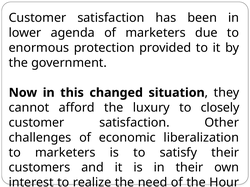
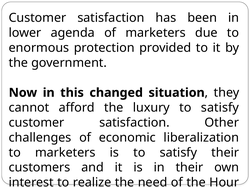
luxury to closely: closely -> satisfy
